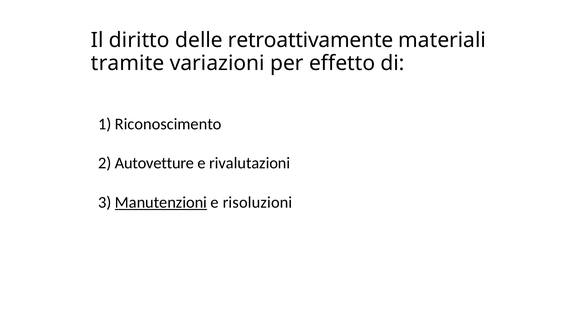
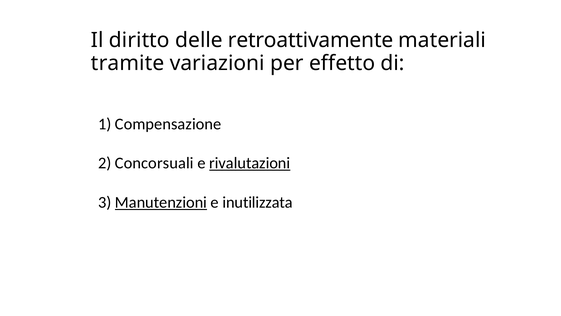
Riconoscimento: Riconoscimento -> Compensazione
Autovetture: Autovetture -> Concorsuali
rivalutazioni underline: none -> present
risoluzioni: risoluzioni -> inutilizzata
